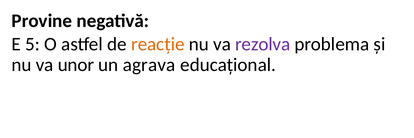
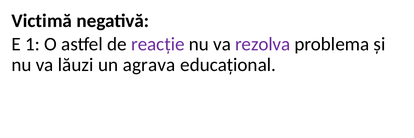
Provine: Provine -> Victimă
5: 5 -> 1
reacție colour: orange -> purple
unor: unor -> lăuzi
